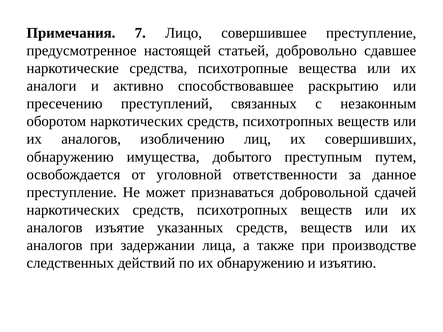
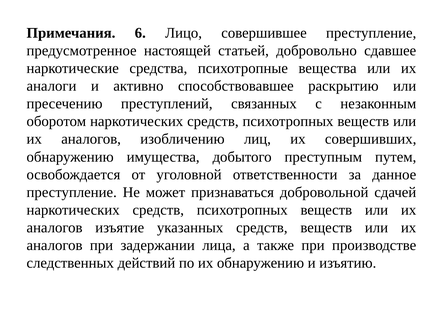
7: 7 -> 6
